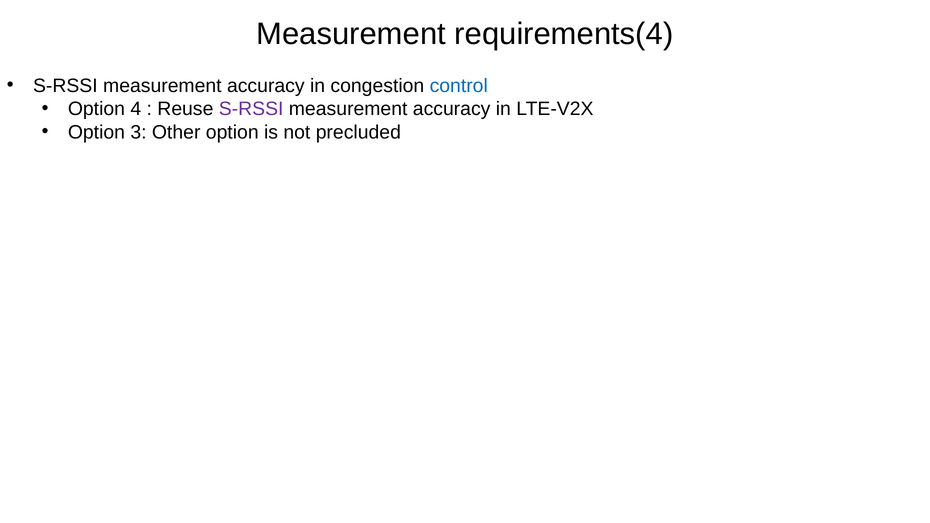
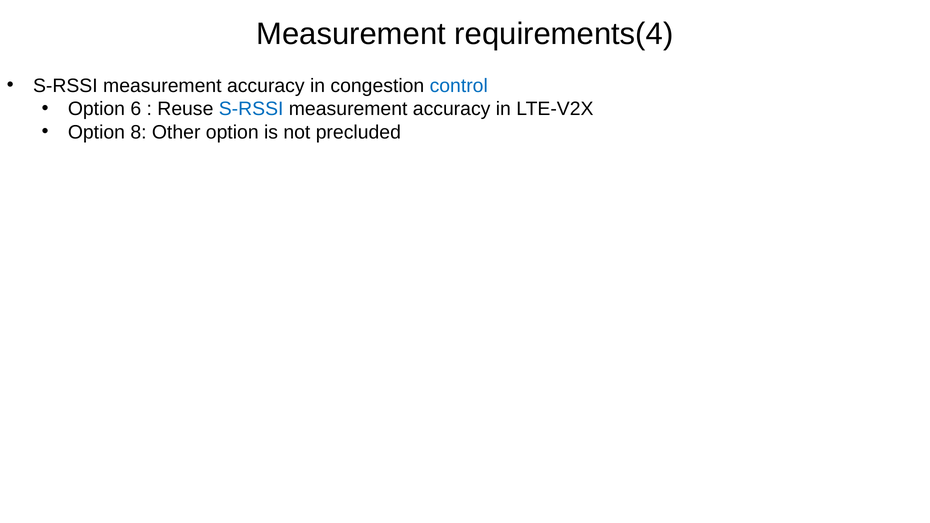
4: 4 -> 6
S-RSSI at (251, 109) colour: purple -> blue
3: 3 -> 8
